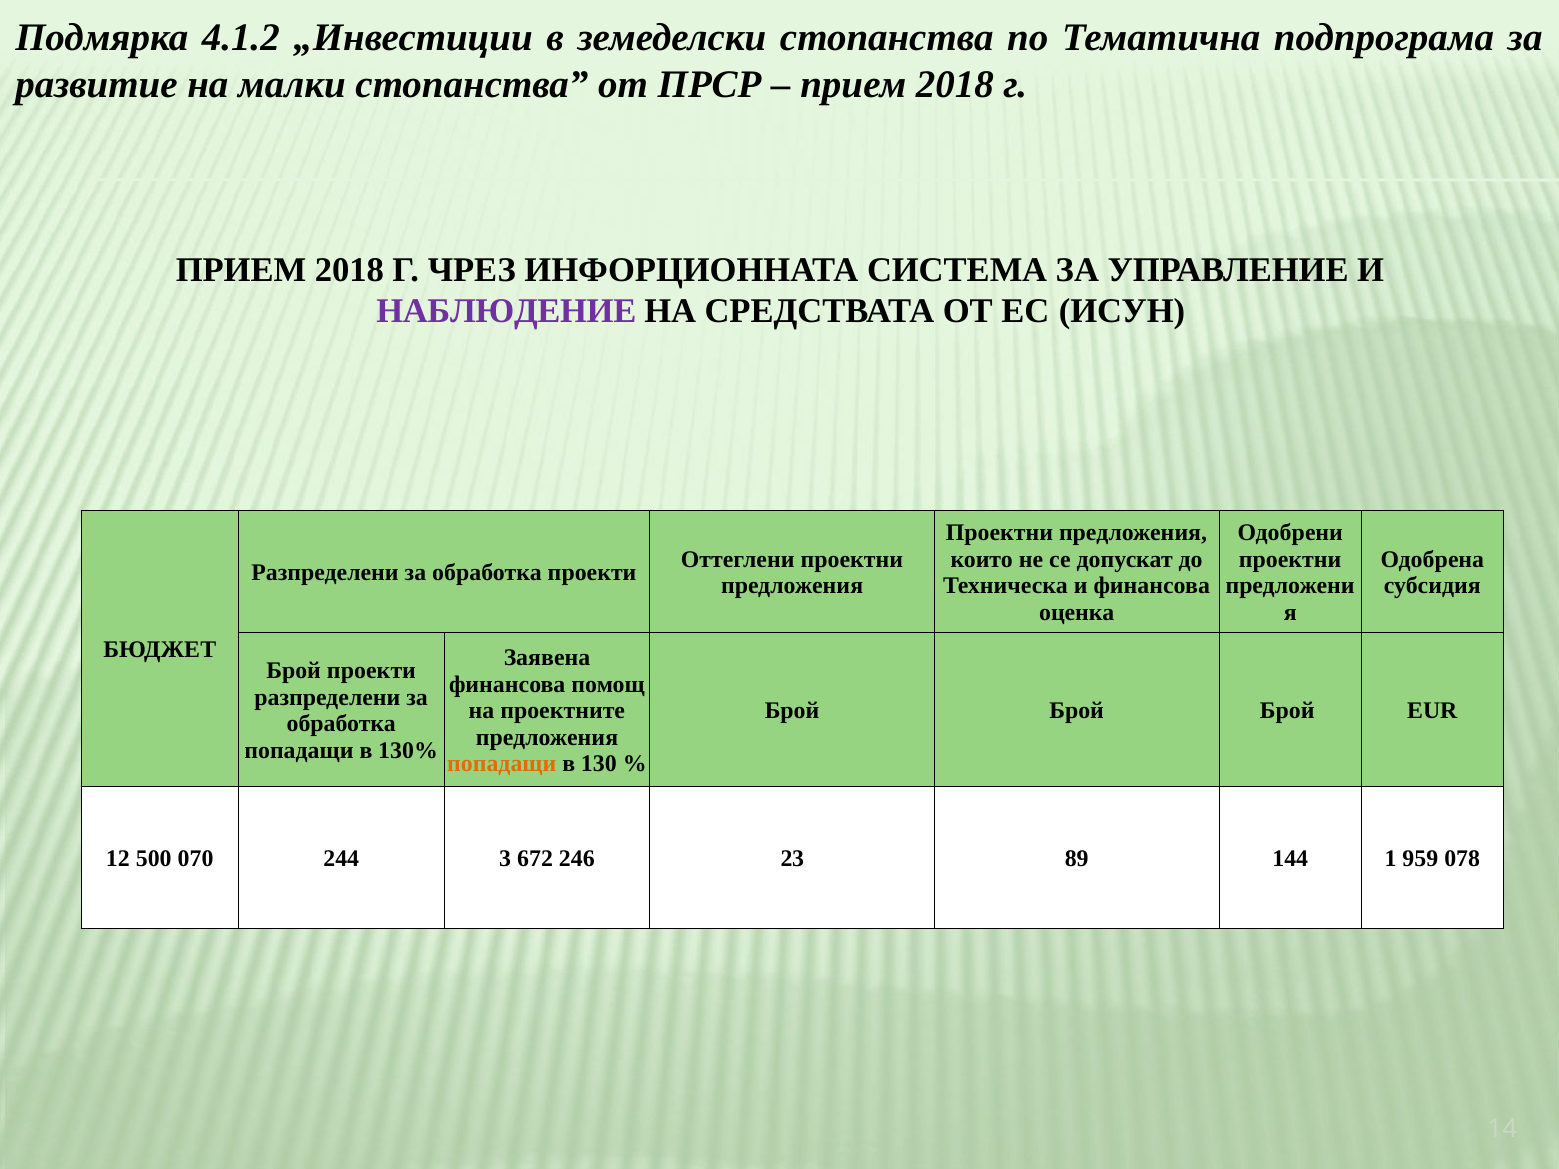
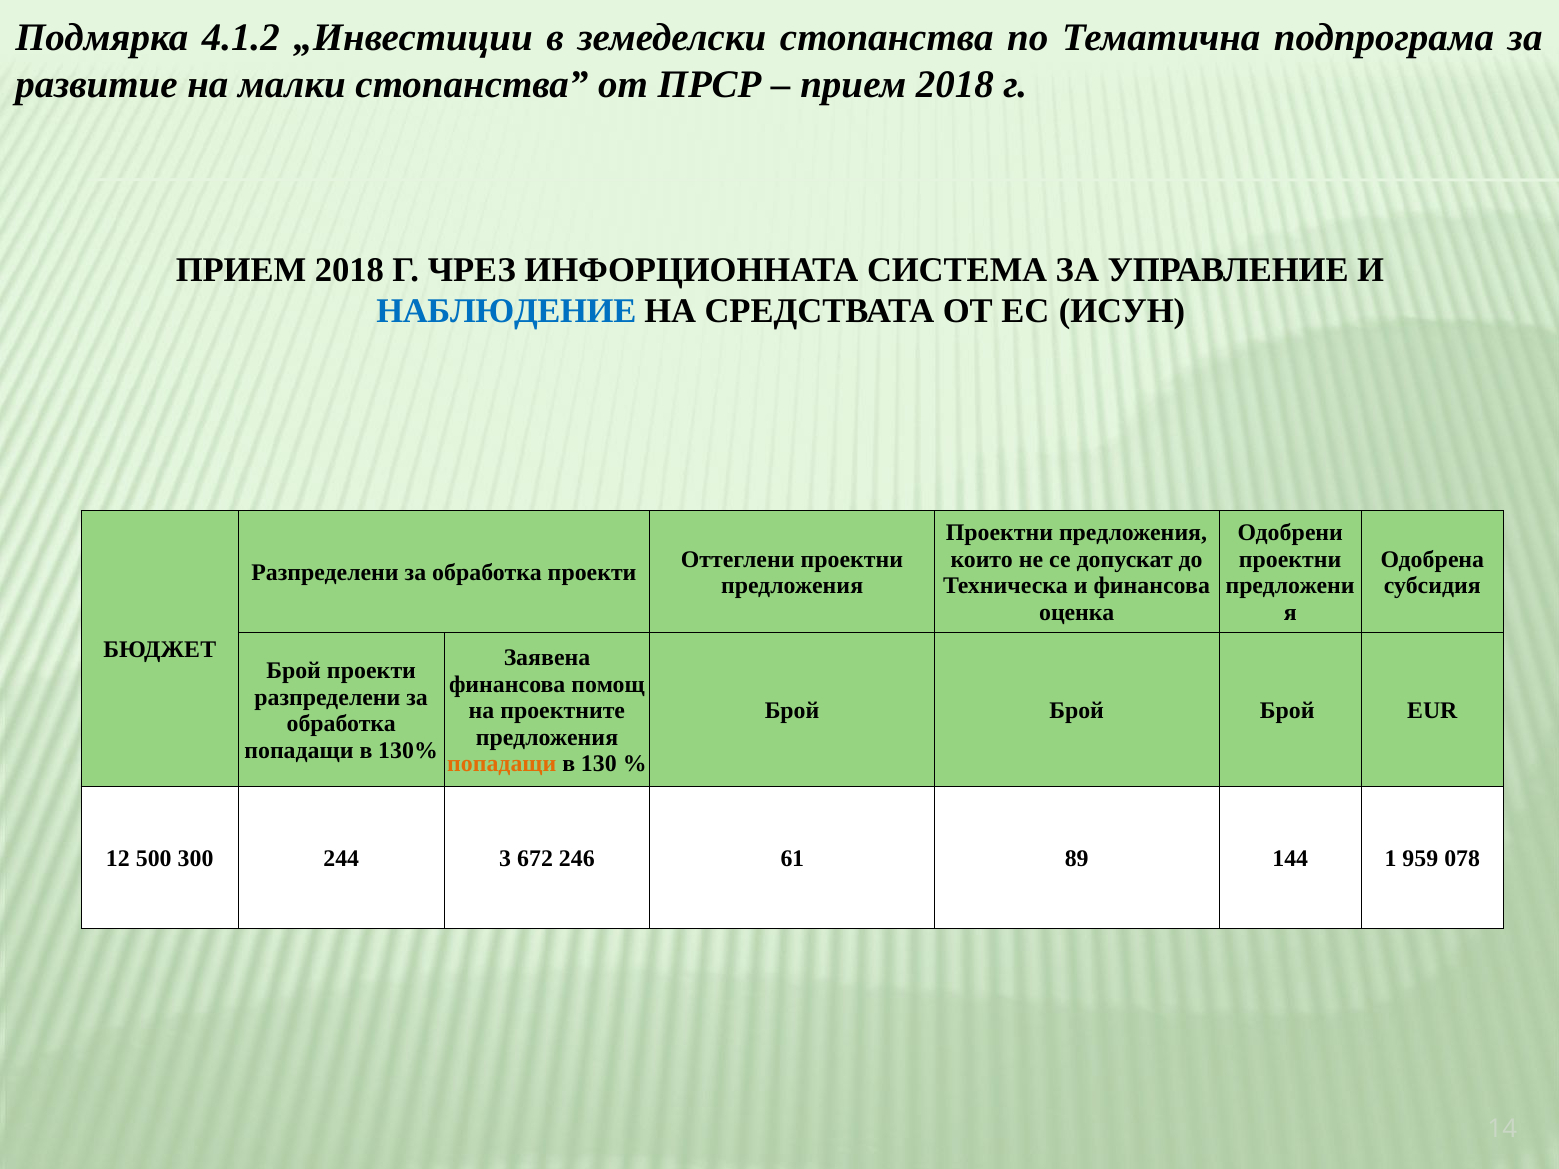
НАБЛЮДЕНИЕ colour: purple -> blue
070: 070 -> 300
23: 23 -> 61
